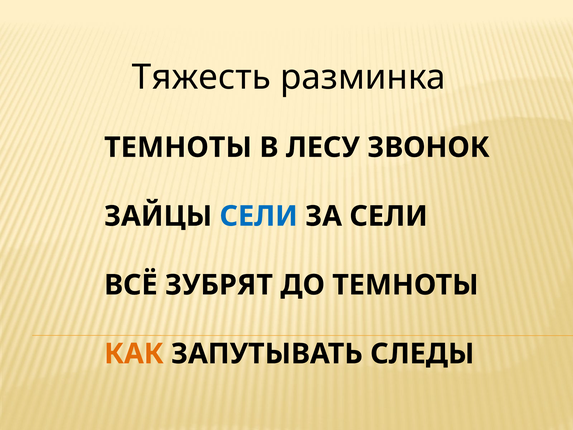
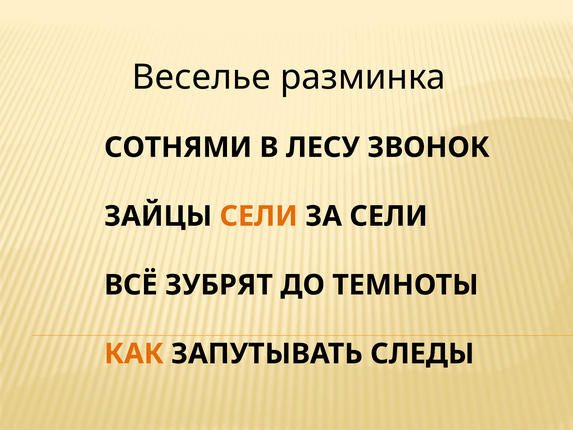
Тяжесть: Тяжесть -> Веселье
ТЕМНОТЫ at (178, 147): ТЕМНОТЫ -> СОТНЯМИ
СЕЛИ at (259, 216) colour: blue -> orange
